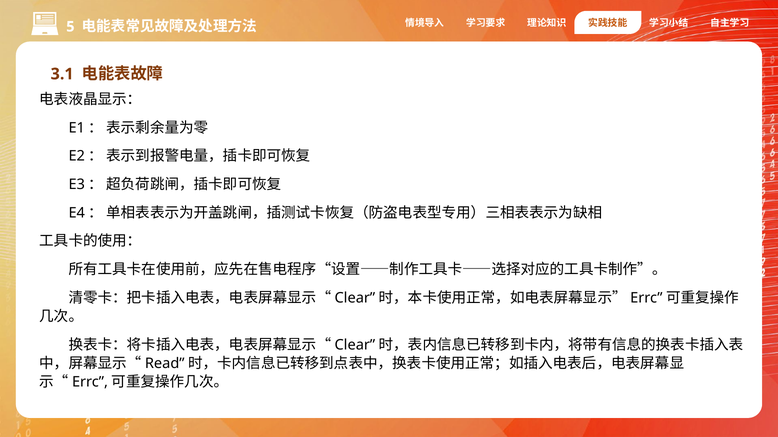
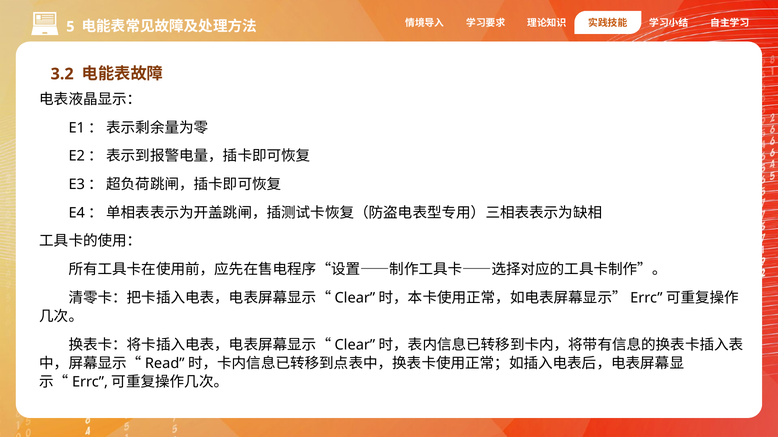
3.1: 3.1 -> 3.2
